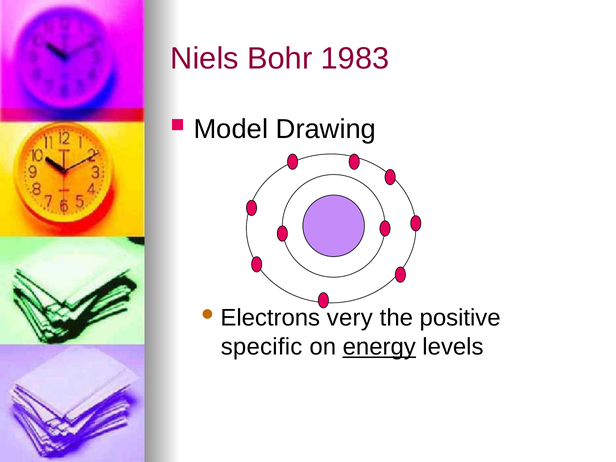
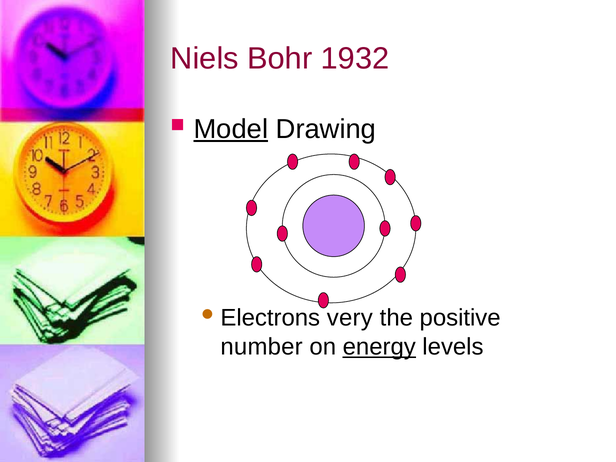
1983: 1983 -> 1932
Model underline: none -> present
specific: specific -> number
